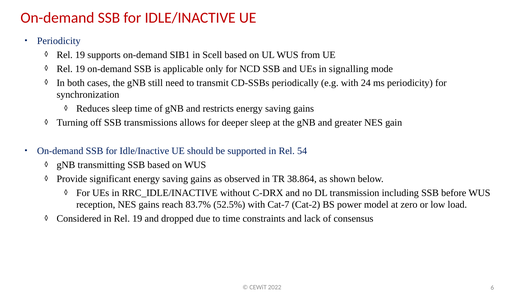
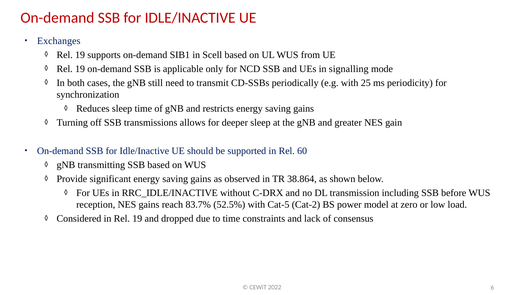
Periodicity at (59, 41): Periodicity -> Exchanges
24: 24 -> 25
54: 54 -> 60
Cat-7: Cat-7 -> Cat-5
